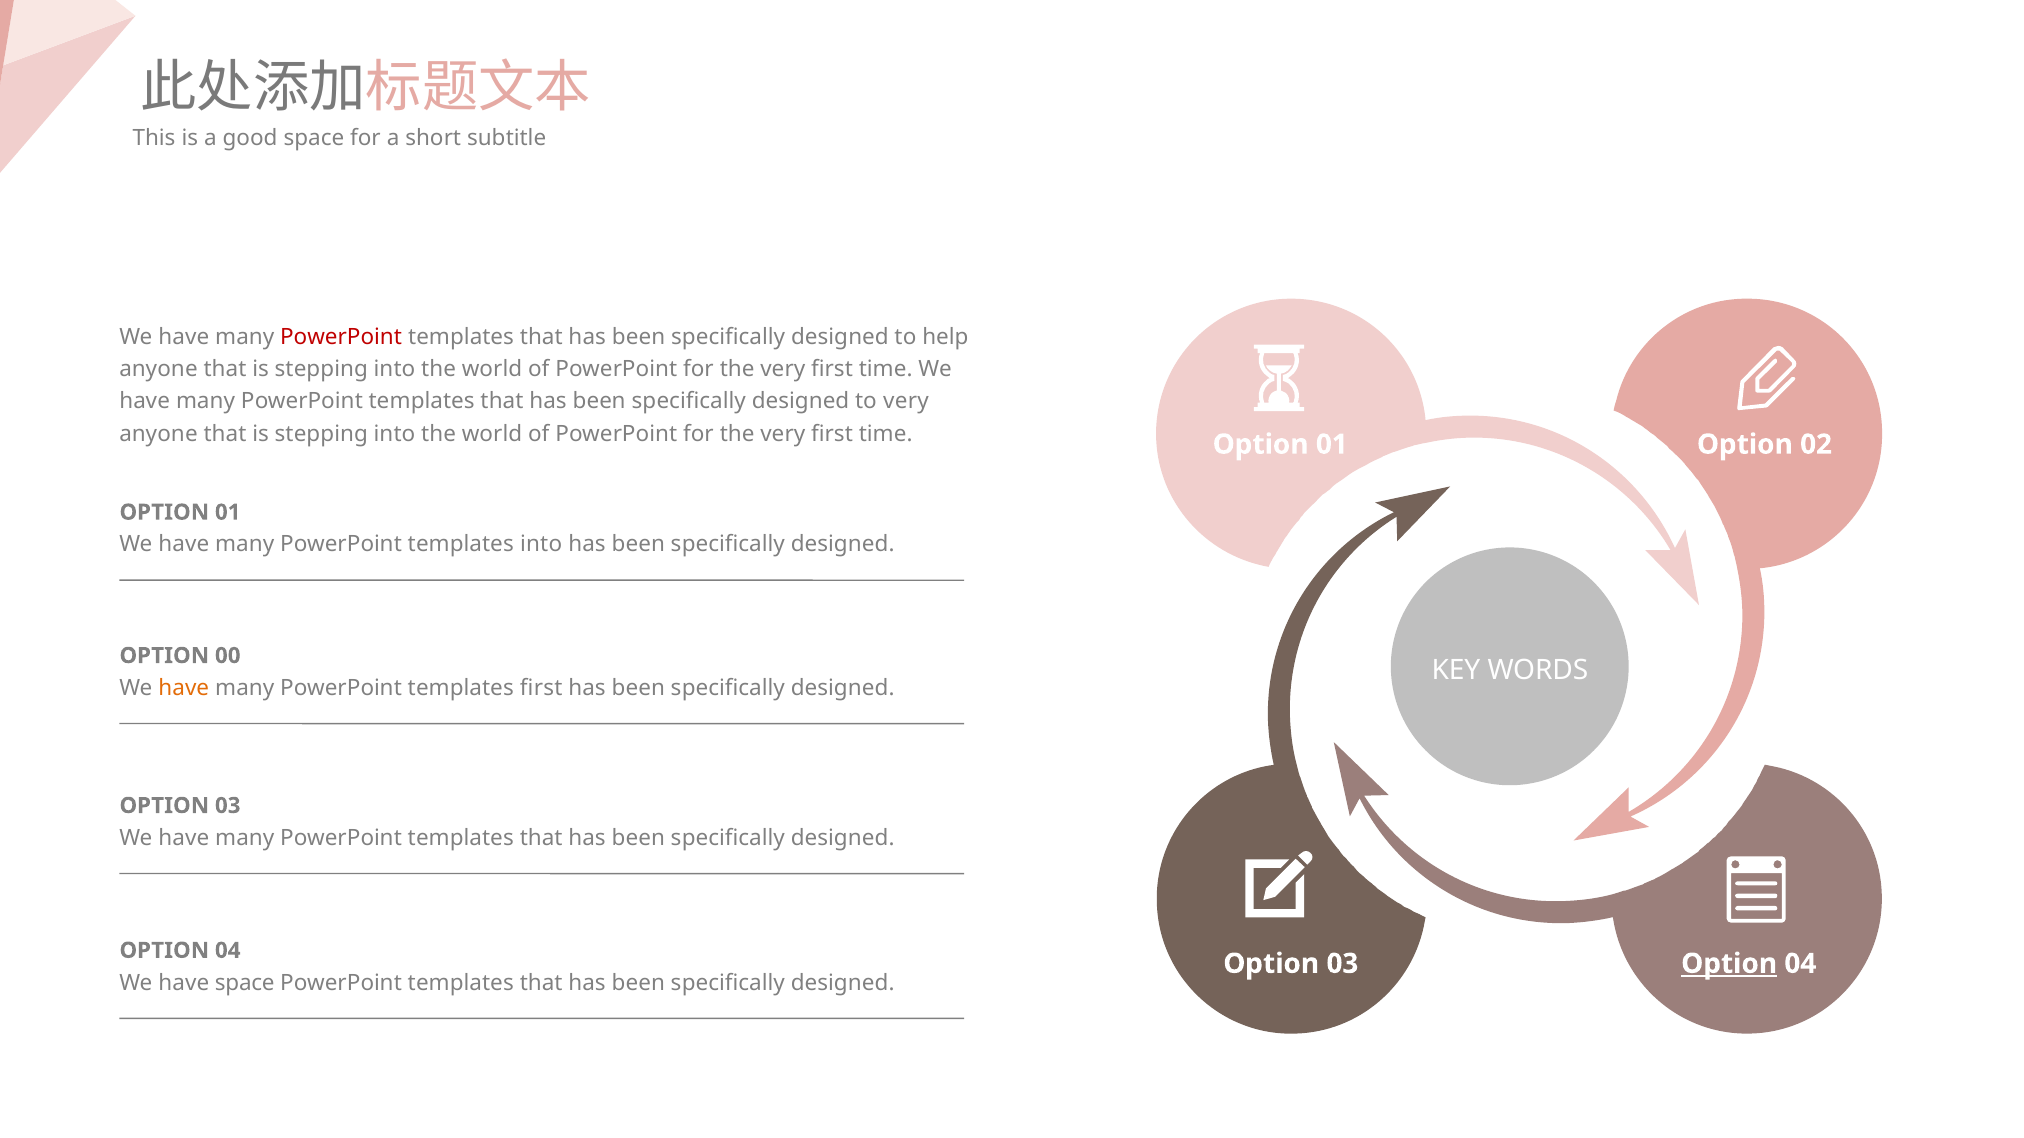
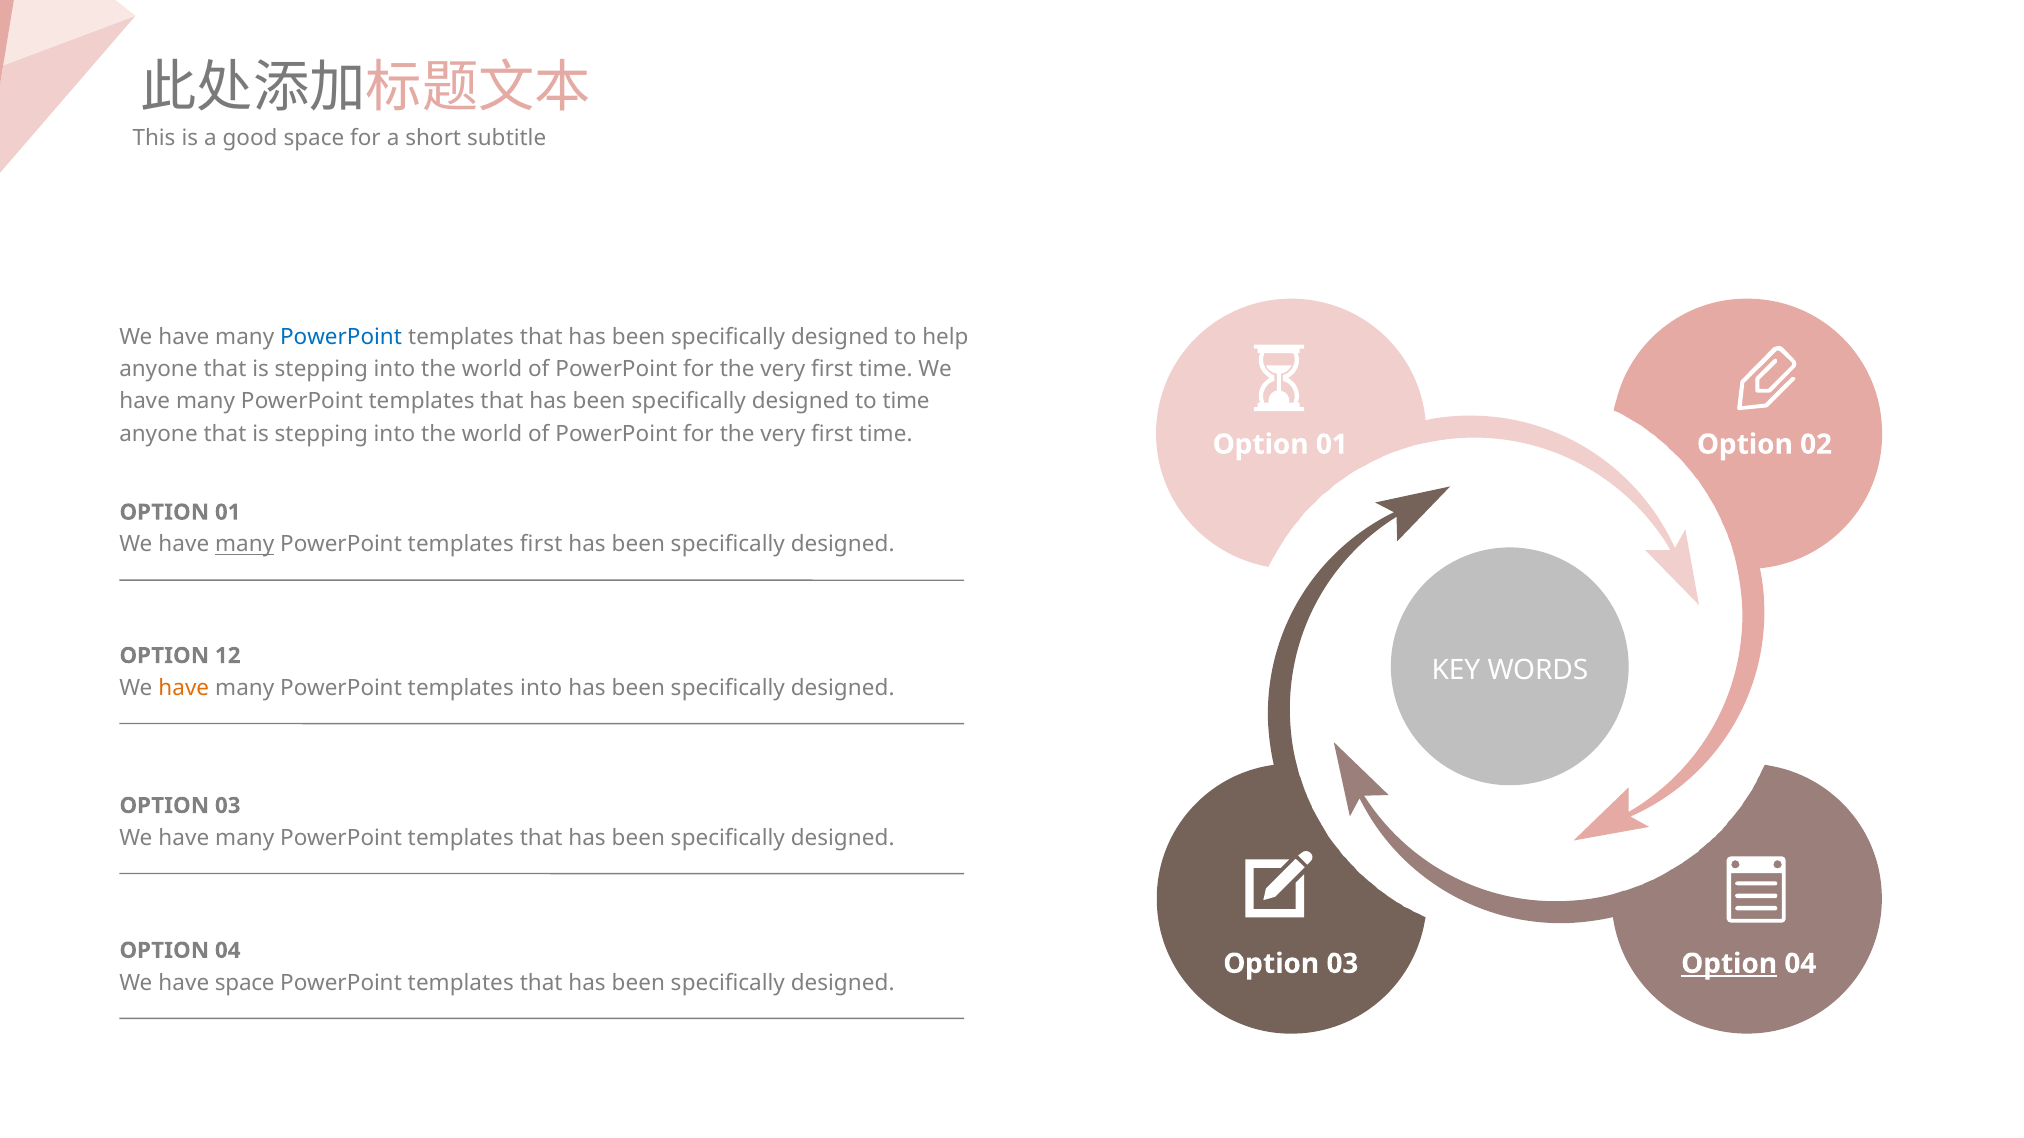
PowerPoint at (341, 337) colour: red -> blue
to very: very -> time
many at (245, 545) underline: none -> present
templates into: into -> first
00: 00 -> 12
templates first: first -> into
